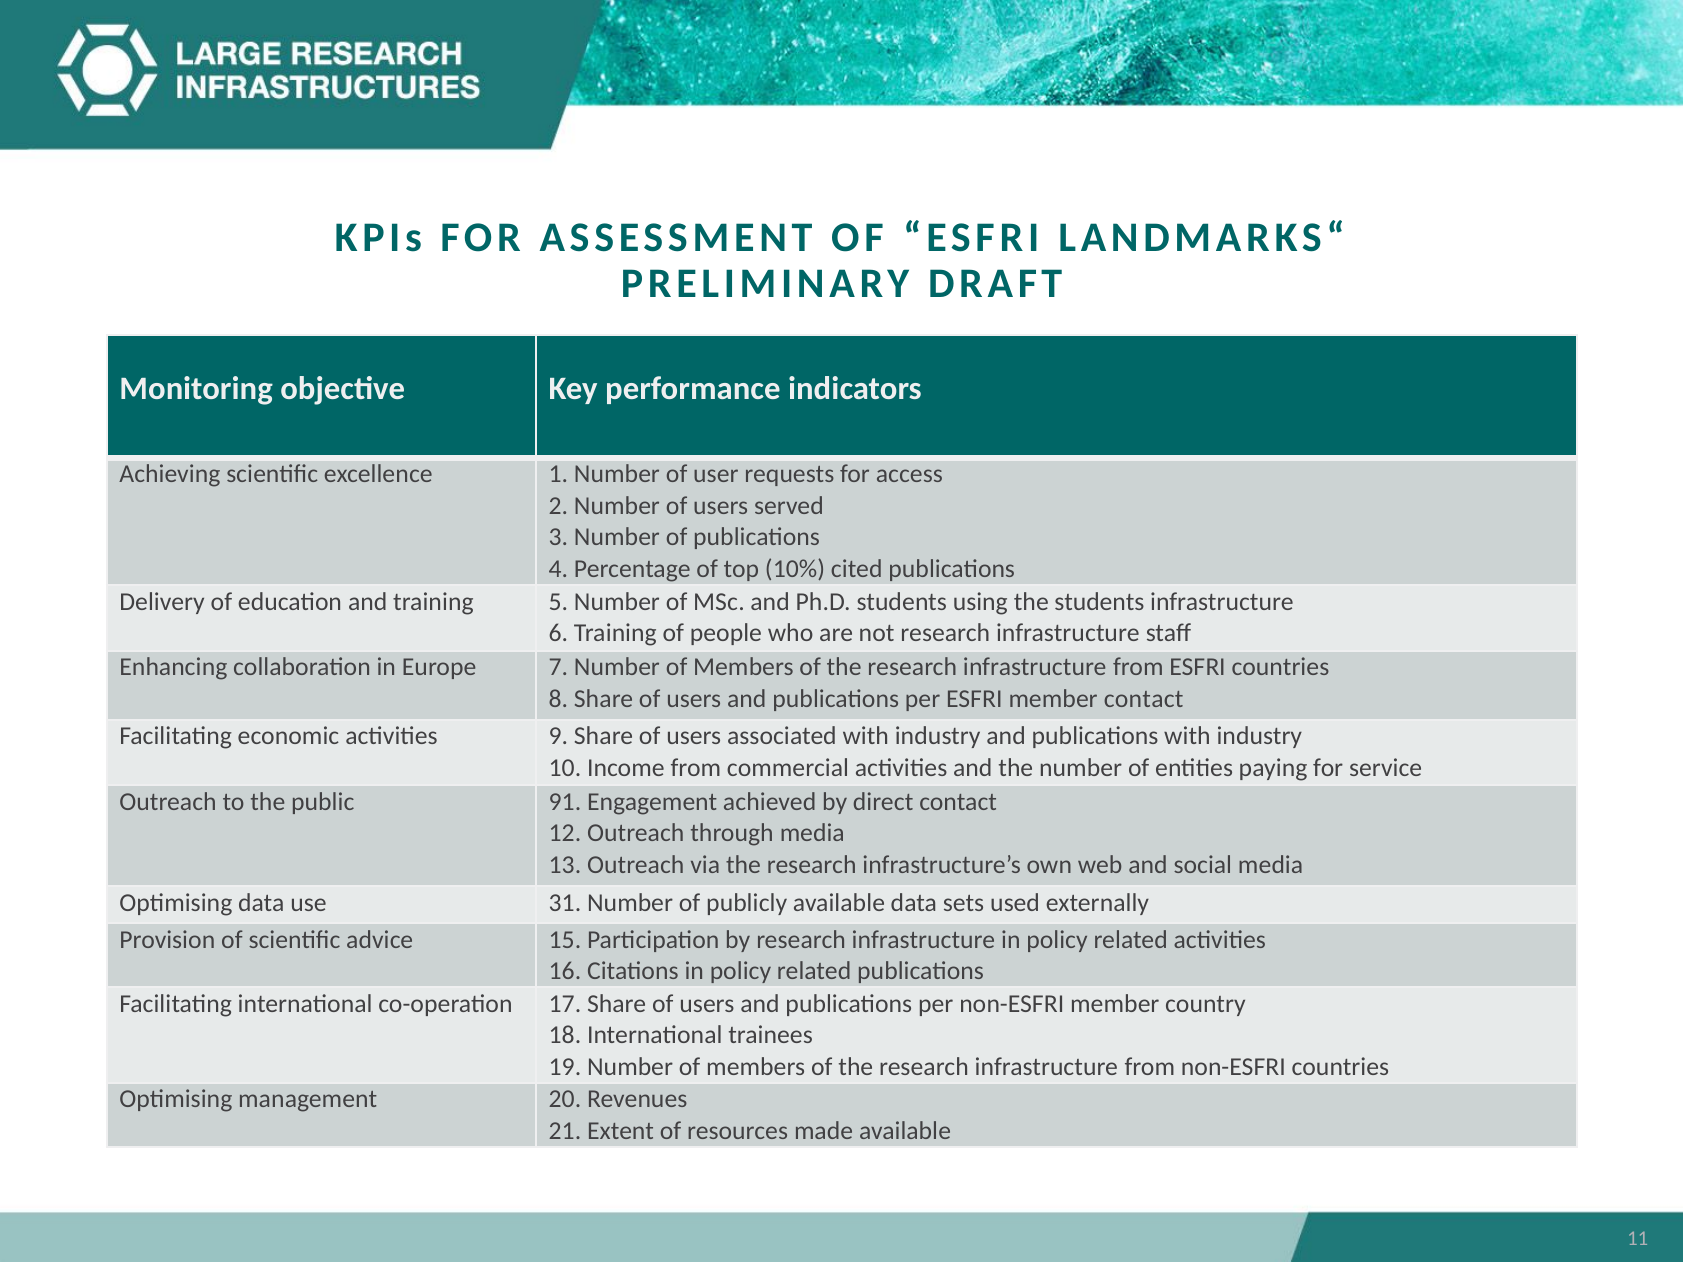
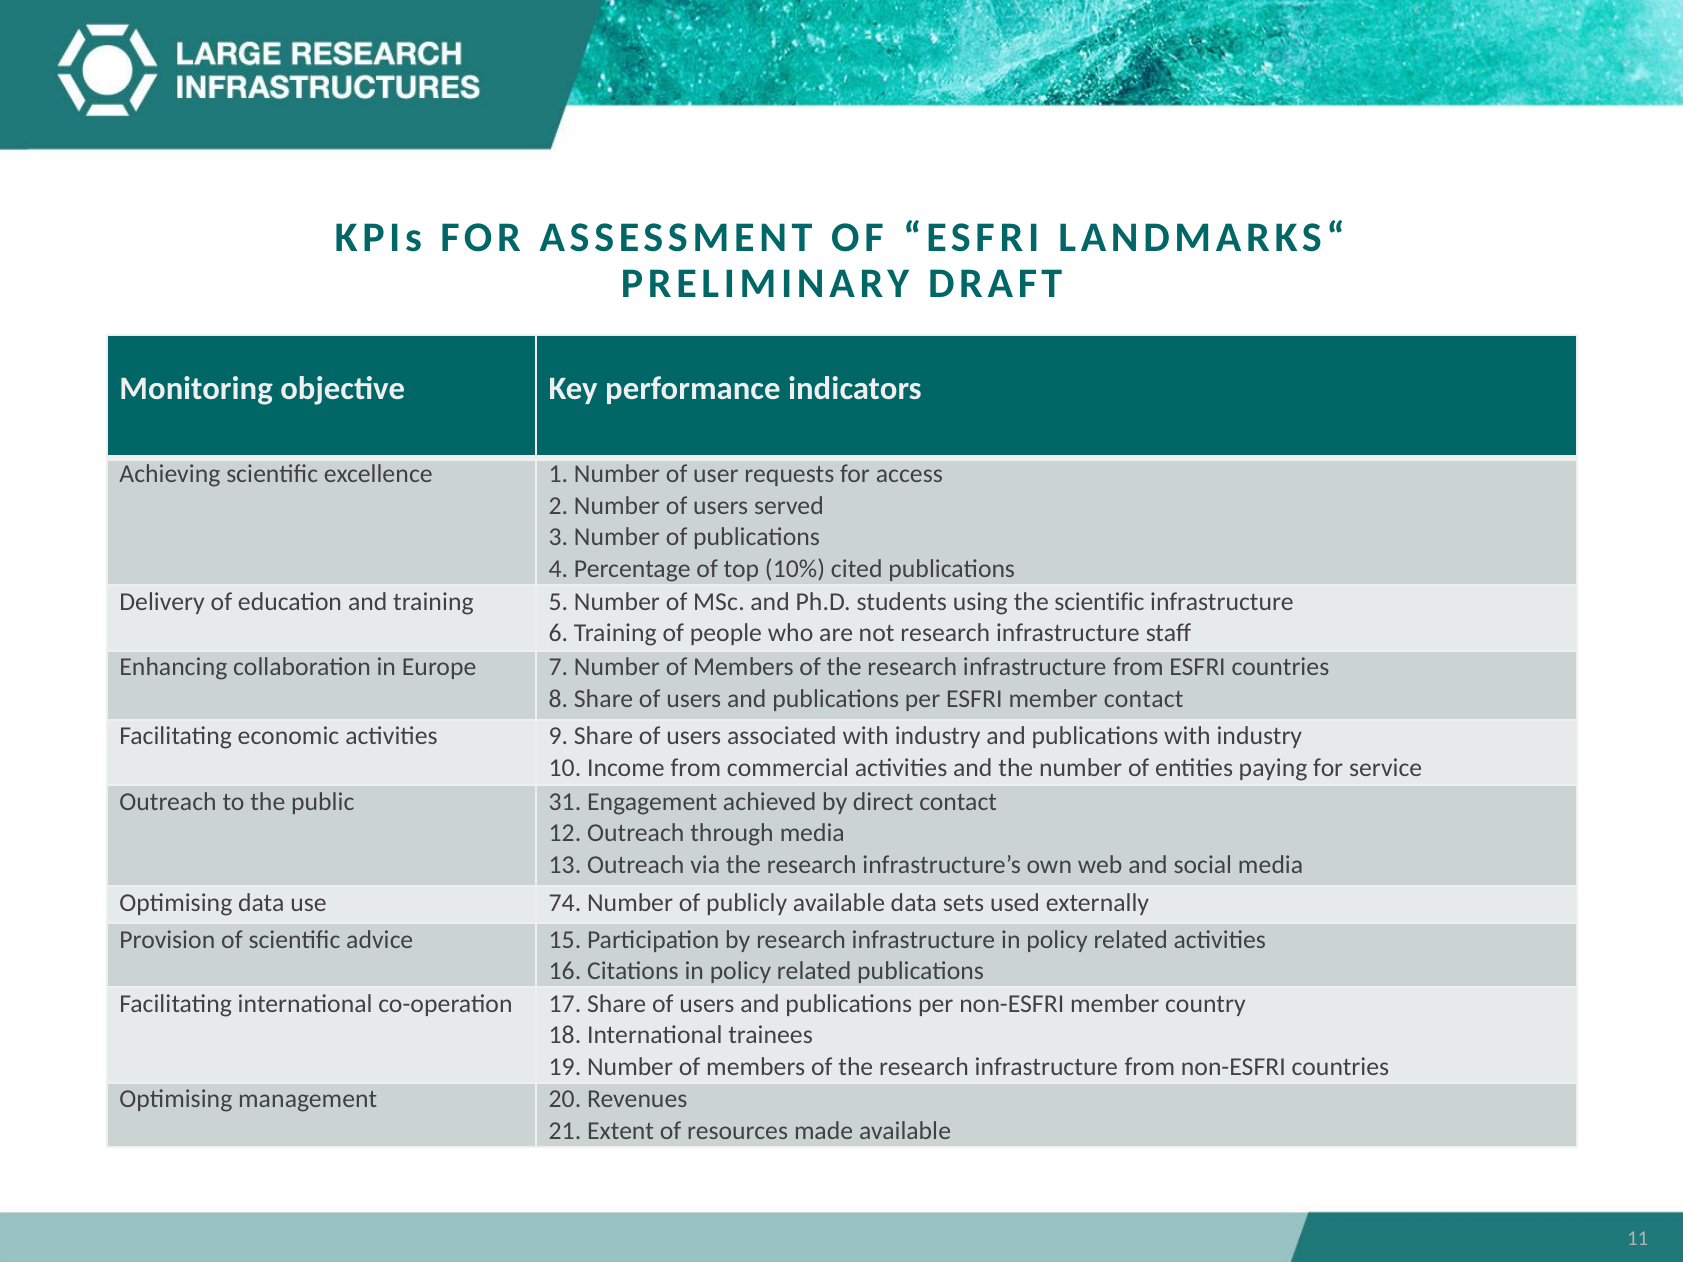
the students: students -> scientific
91: 91 -> 31
31: 31 -> 74
